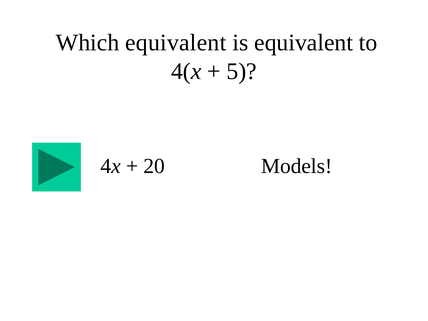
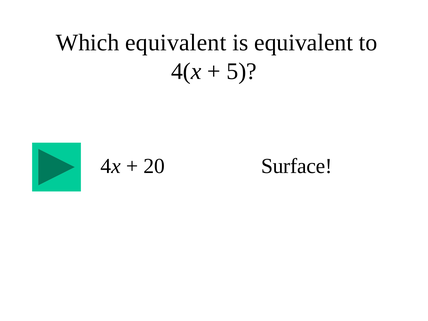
Models: Models -> Surface
